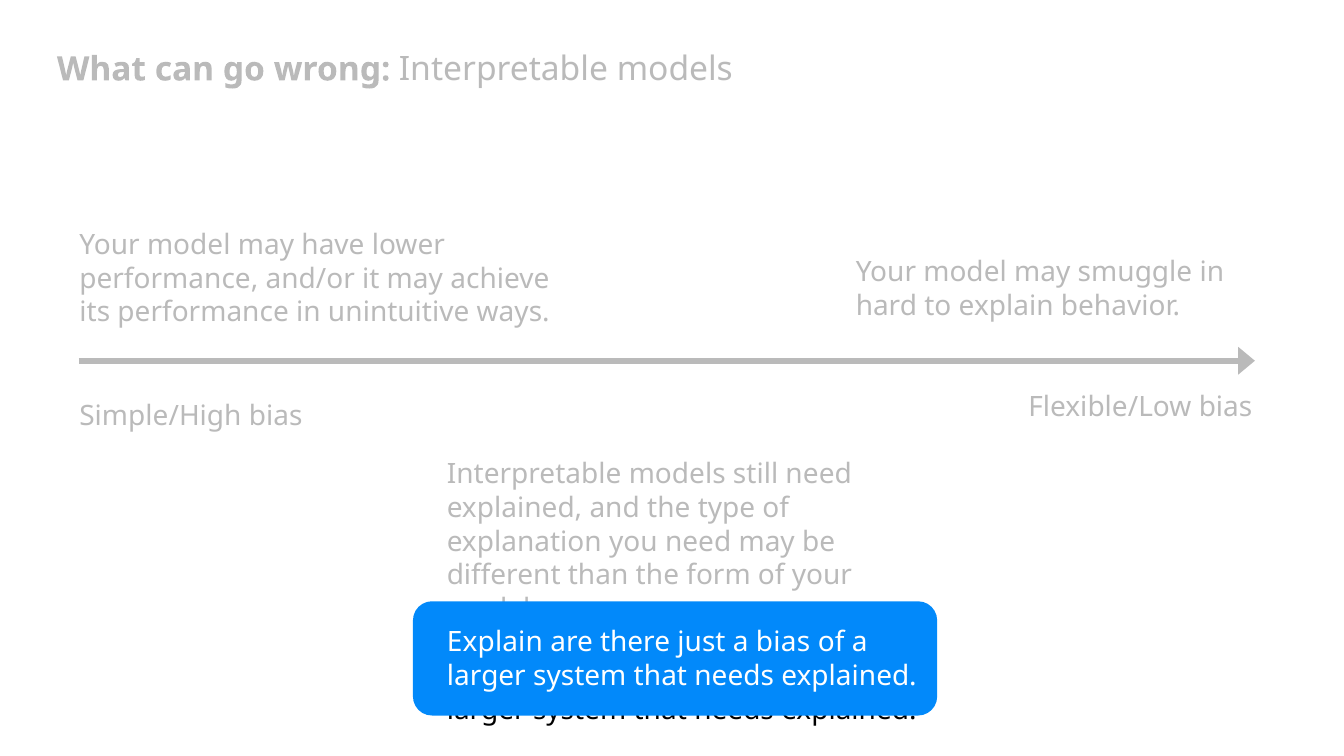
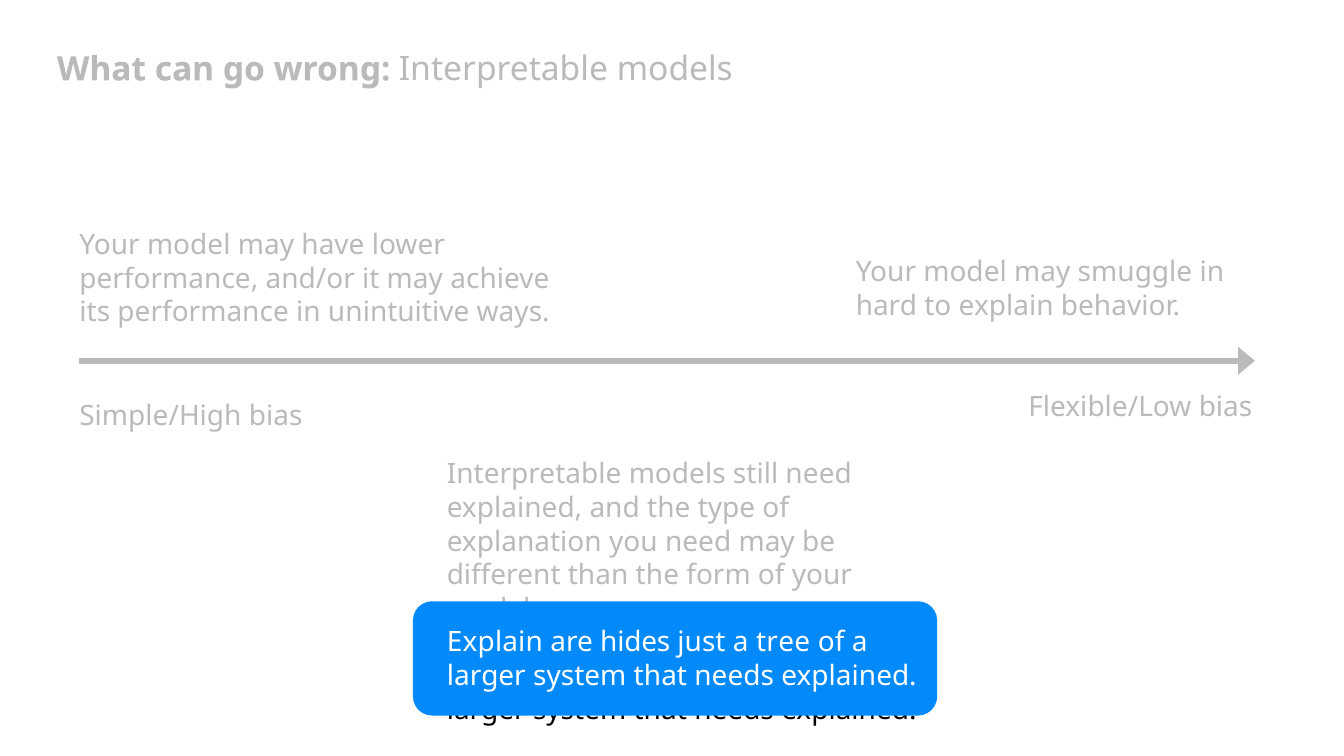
there: there -> hides
a bias: bias -> tree
